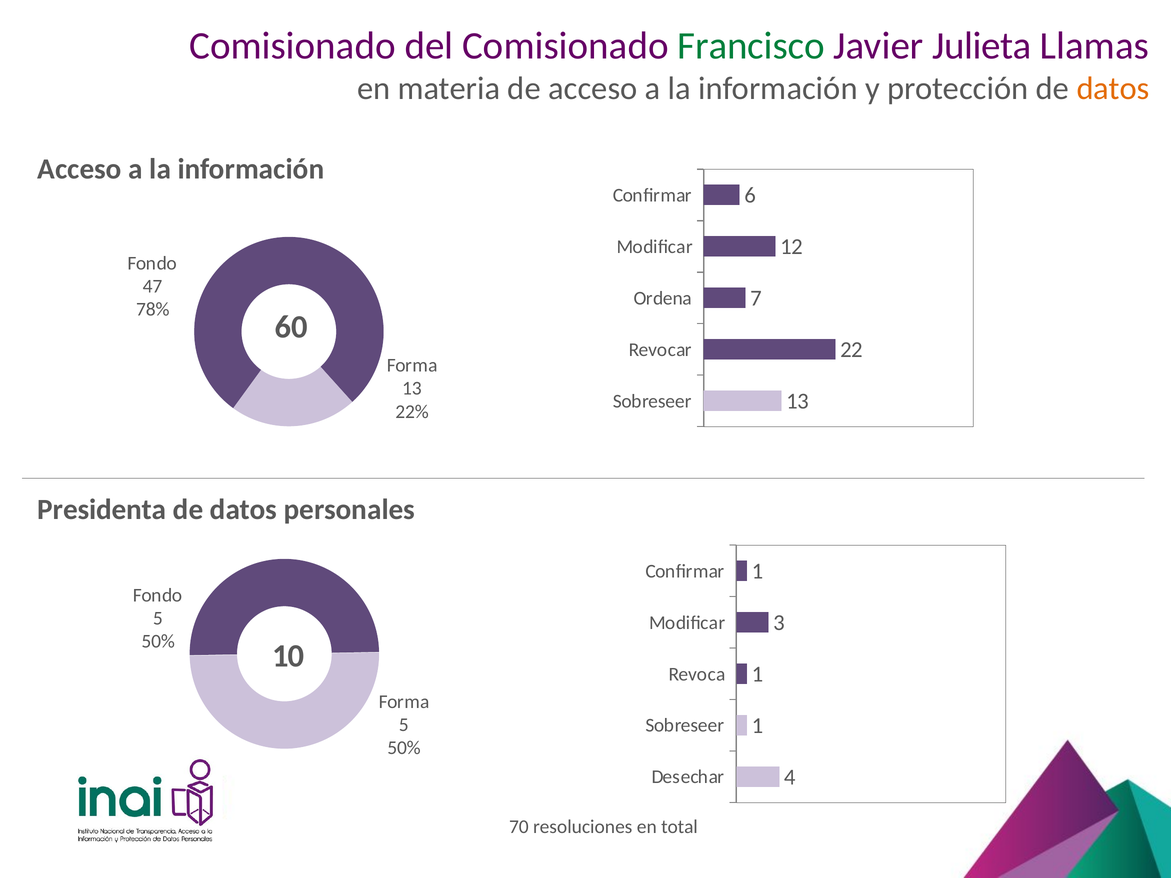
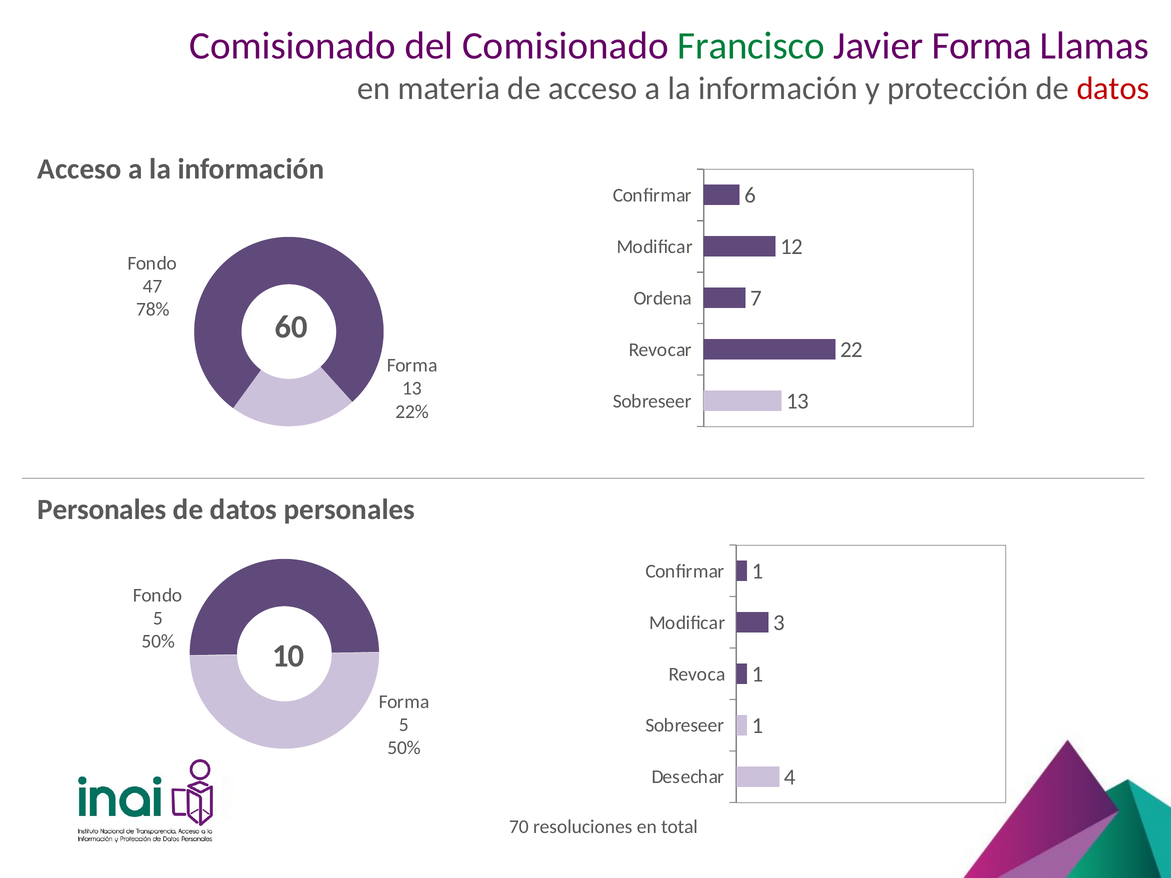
Javier Julieta: Julieta -> Forma
datos at (1113, 88) colour: orange -> red
Presidenta at (102, 510): Presidenta -> Personales
